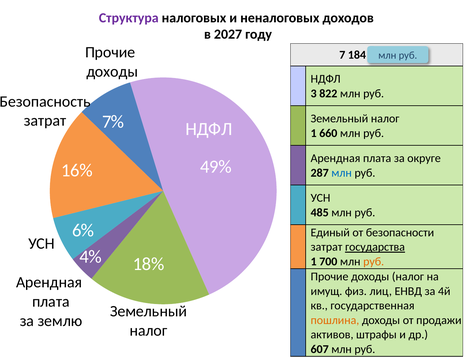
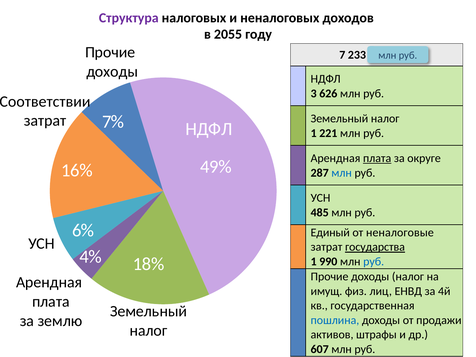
2027: 2027 -> 2055
184: 184 -> 233
822: 822 -> 626
Безопасность: Безопасность -> Соответствии
660: 660 -> 221
плата at (377, 158) underline: none -> present
безопасности: безопасности -> неналоговые
700: 700 -> 990
руб at (374, 262) colour: orange -> blue
пошлина colour: orange -> blue
